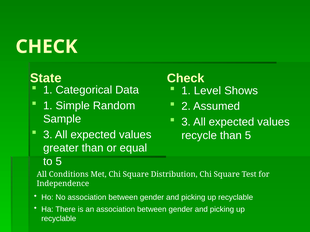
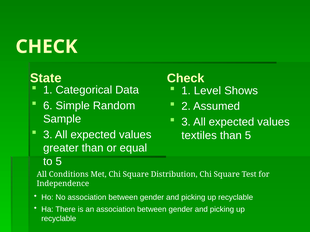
1 at (48, 106): 1 -> 6
recycle: recycle -> textiles
